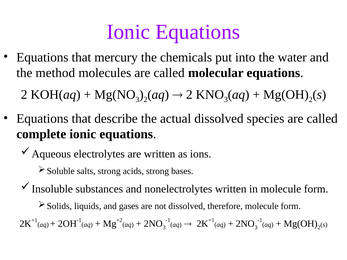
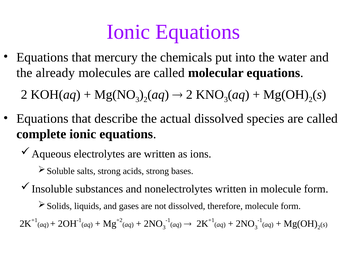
method: method -> already
